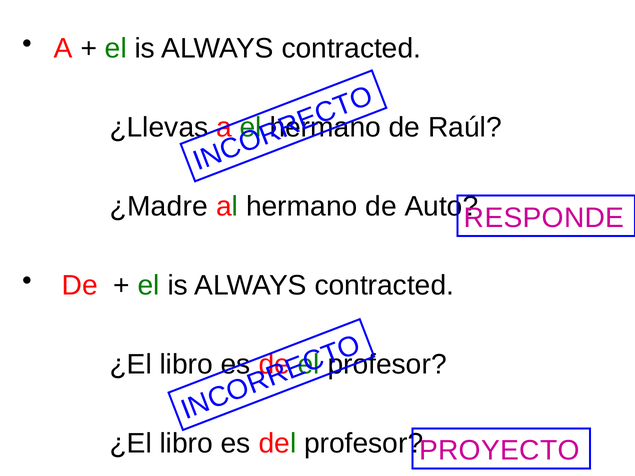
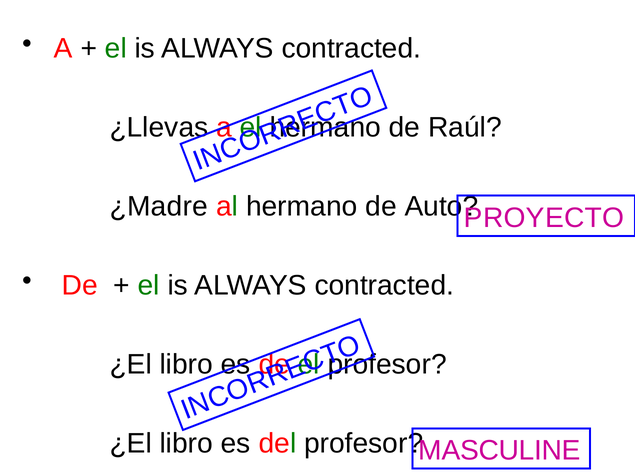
RESPONDE: RESPONDE -> PROYECTO
PROYECTO: PROYECTO -> MASCULINE
